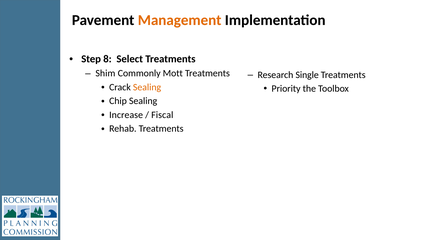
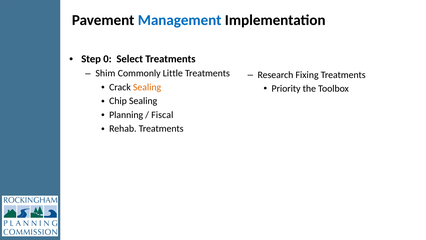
Management colour: orange -> blue
8: 8 -> 0
Mott: Mott -> Little
Single: Single -> Fixing
Increase: Increase -> Planning
